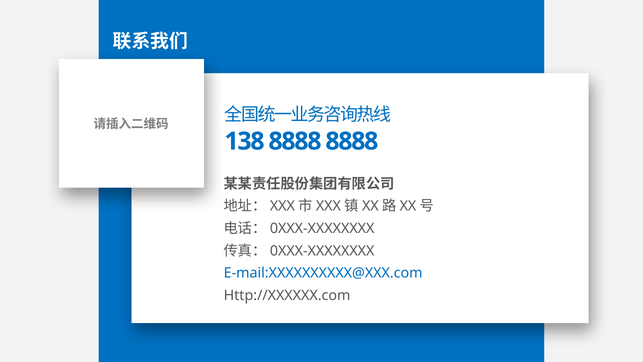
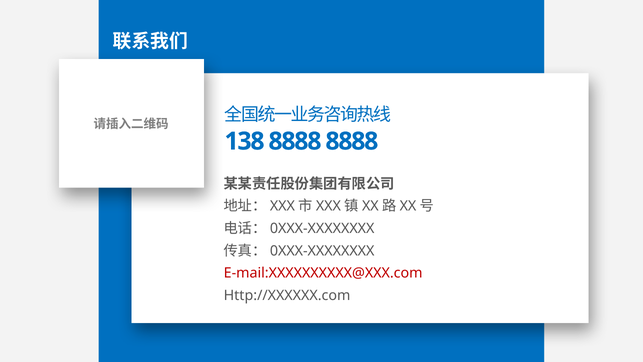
E-mail:XXXXXXXXXX@XXX.com colour: blue -> red
